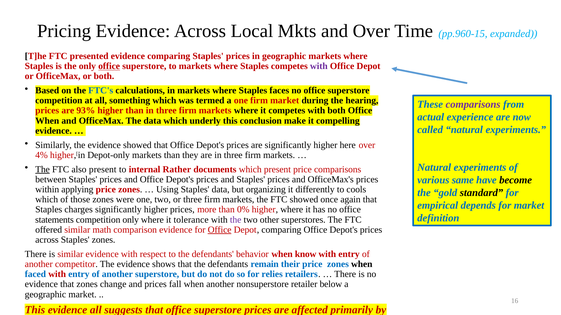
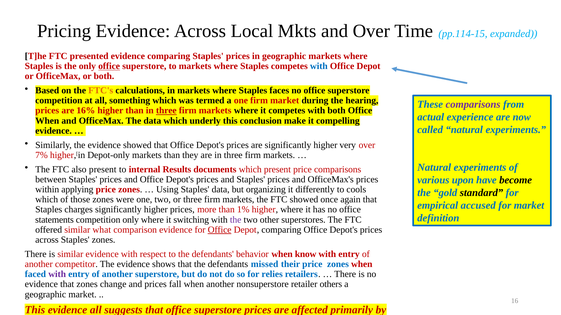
pp.960-15: pp.960-15 -> pp.114-15
with at (319, 66) colour: purple -> blue
FTC's colour: blue -> orange
93%: 93% -> 16%
three at (166, 111) underline: none -> present
here: here -> very
4%: 4% -> 7%
The at (43, 170) underline: present -> none
Rather: Rather -> Results
same: same -> upon
depends: depends -> accused
0%: 0% -> 1%
tolerance: tolerance -> switching
math: math -> what
remain: remain -> missed
when at (362, 265) colour: black -> red
with at (57, 275) colour: red -> purple
below: below -> others
